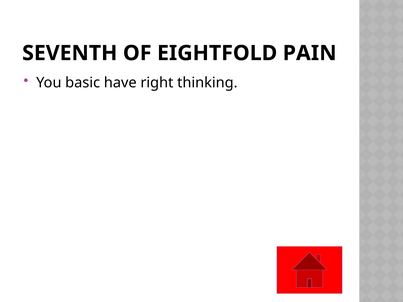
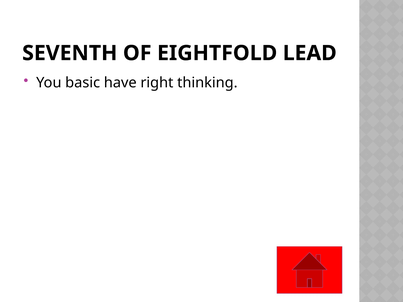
PAIN: PAIN -> LEAD
